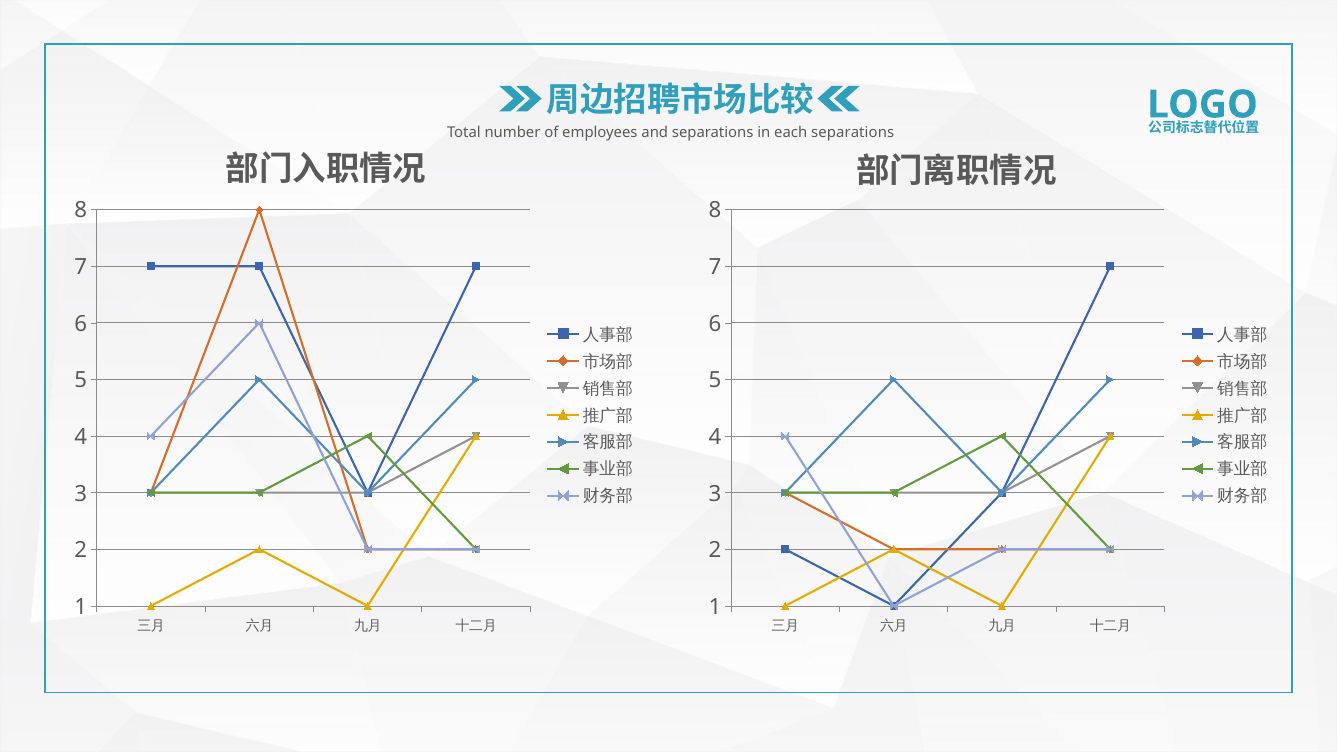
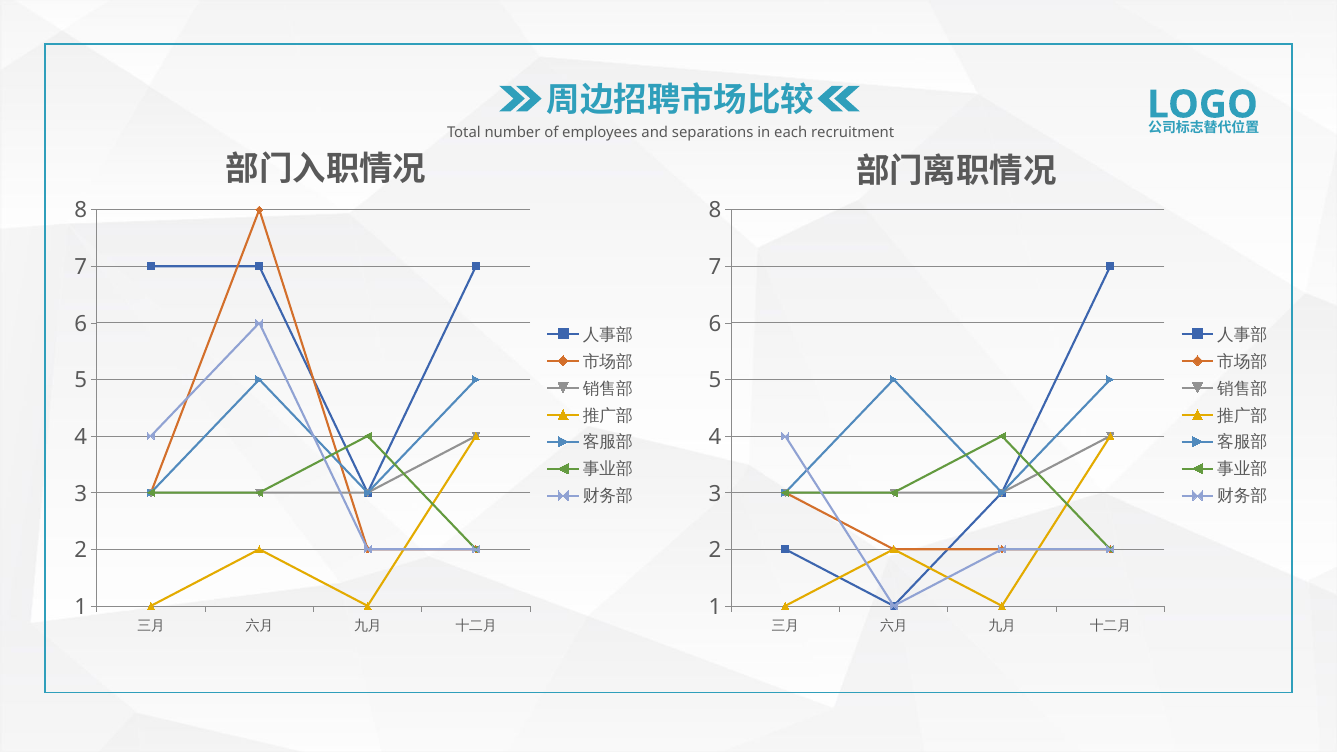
each separations: separations -> recruitment
